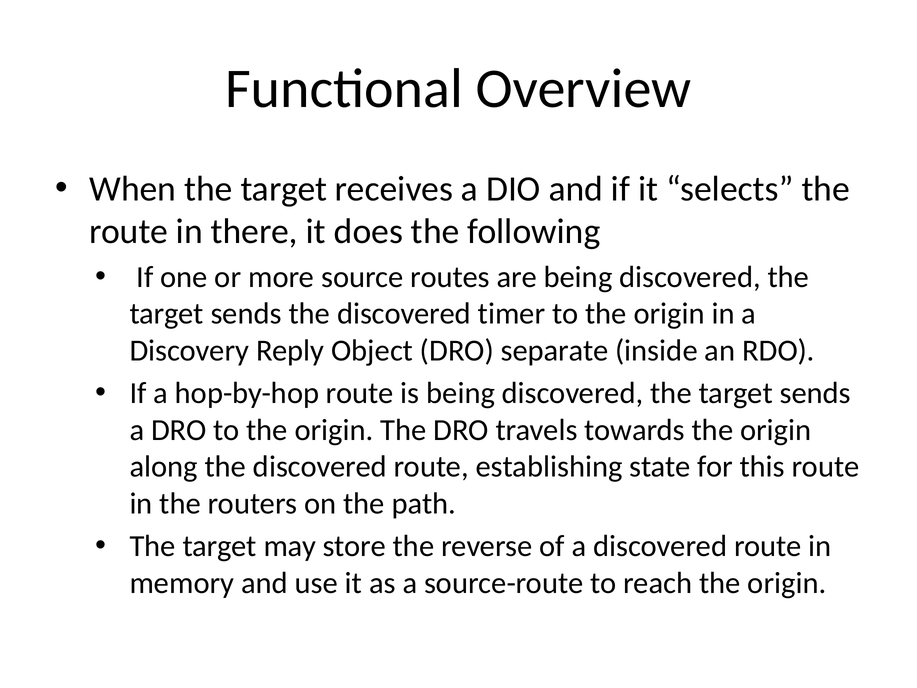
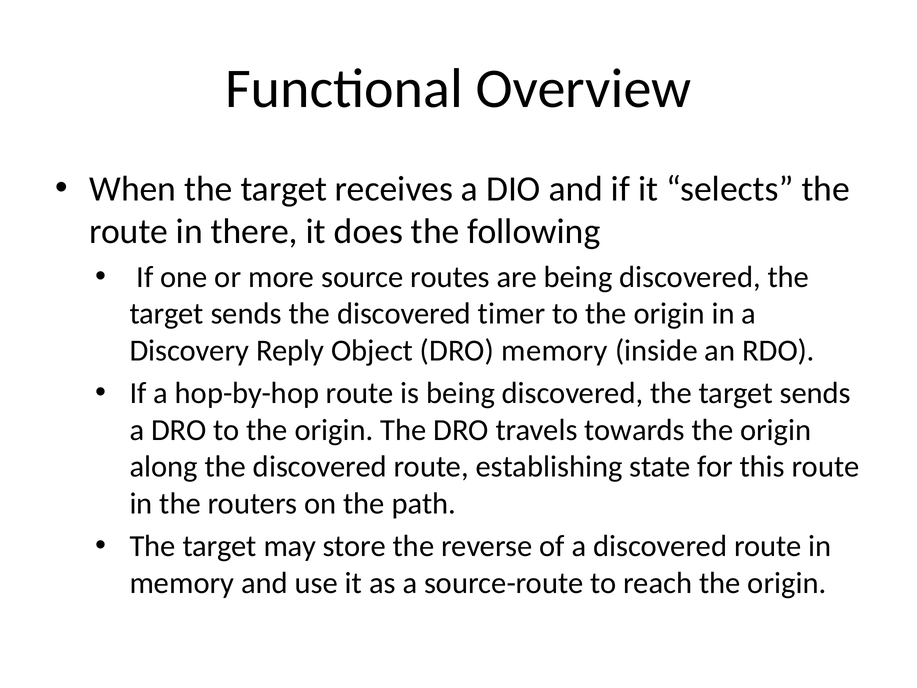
DRO separate: separate -> memory
